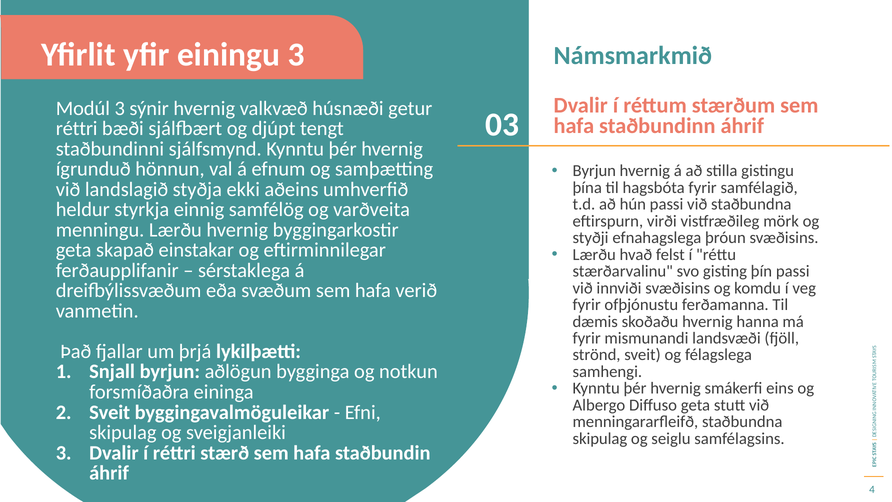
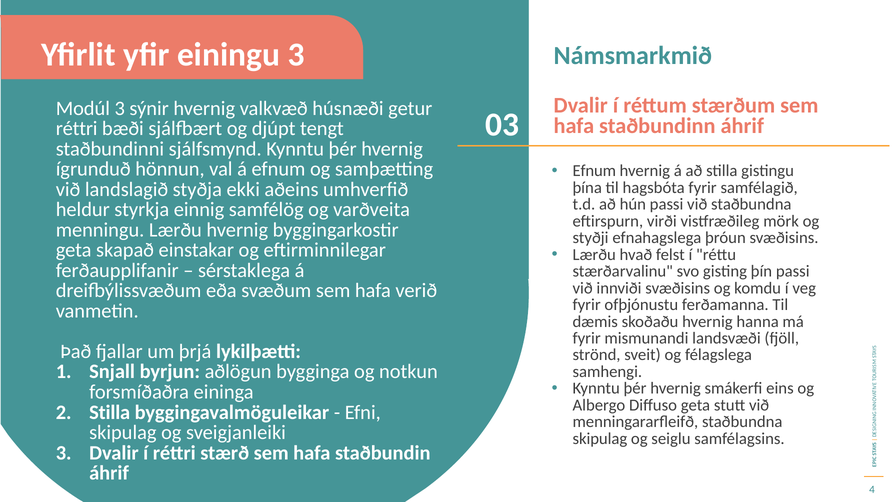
Byrjun at (594, 171): Byrjun -> Efnum
Sveit at (110, 412): Sveit -> Stilla
